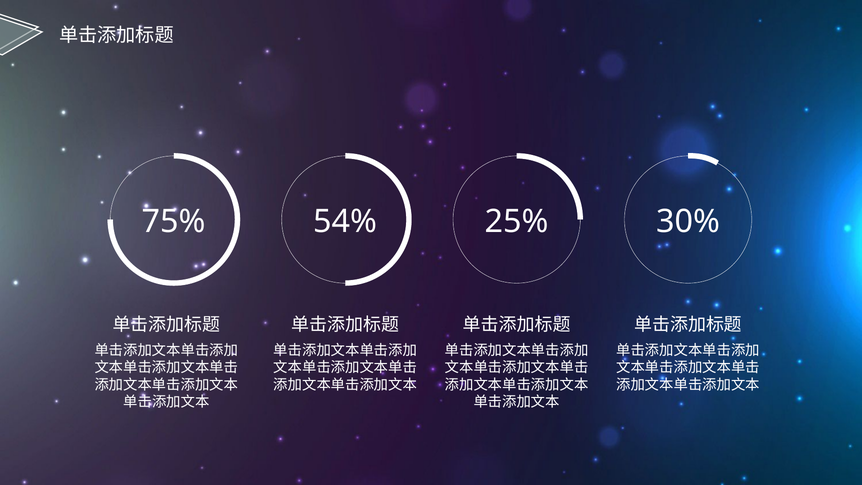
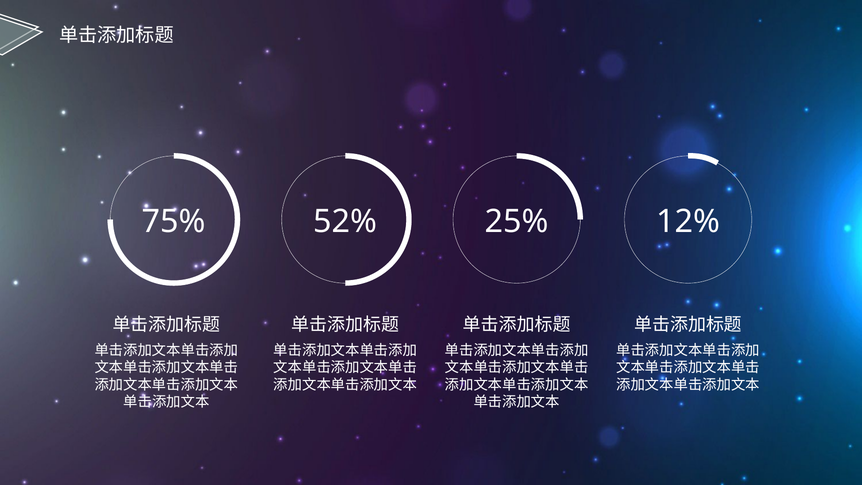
54%: 54% -> 52%
30%: 30% -> 12%
